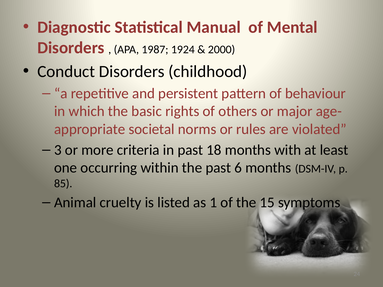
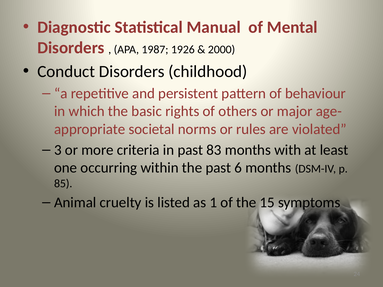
1924: 1924 -> 1926
18: 18 -> 83
